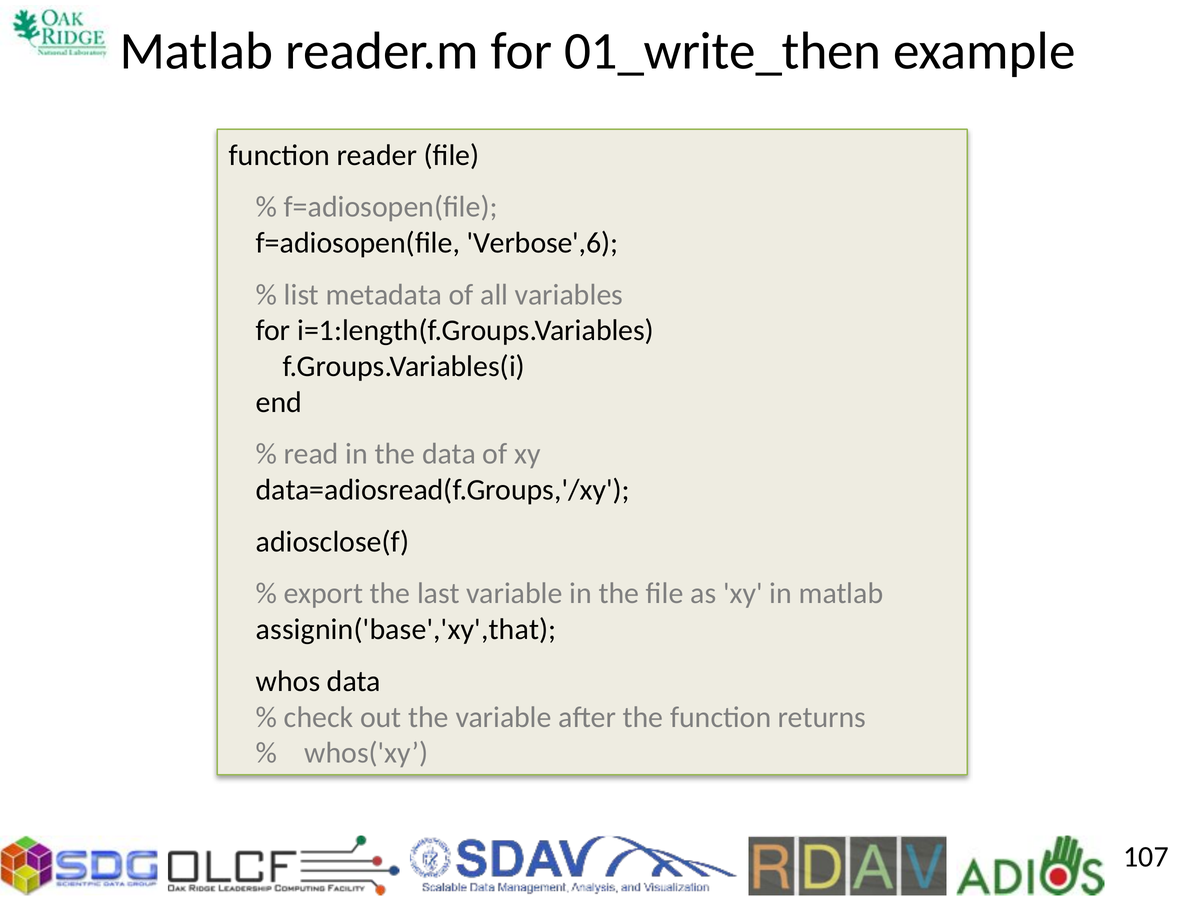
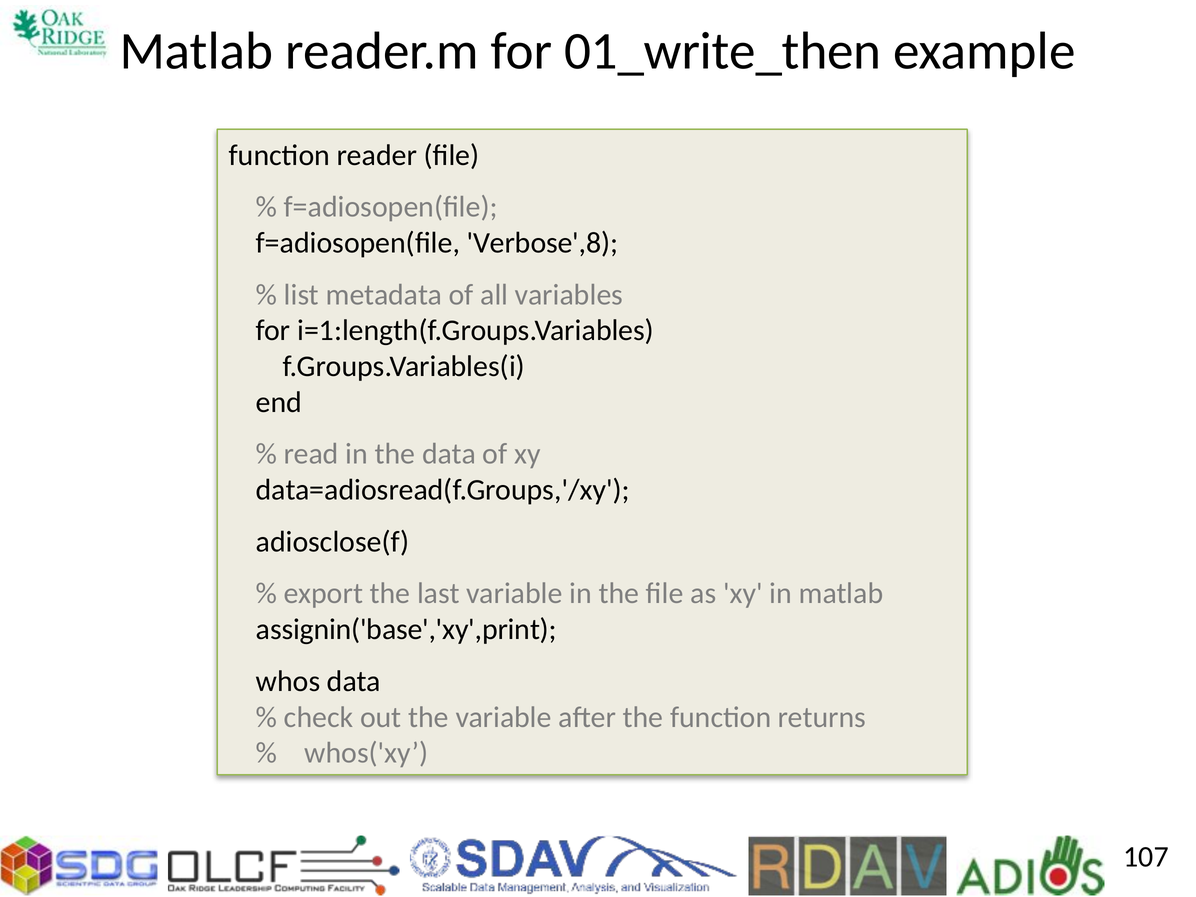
Verbose',6: Verbose',6 -> Verbose',8
assignin('base','xy',that: assignin('base','xy',that -> assignin('base','xy',print
